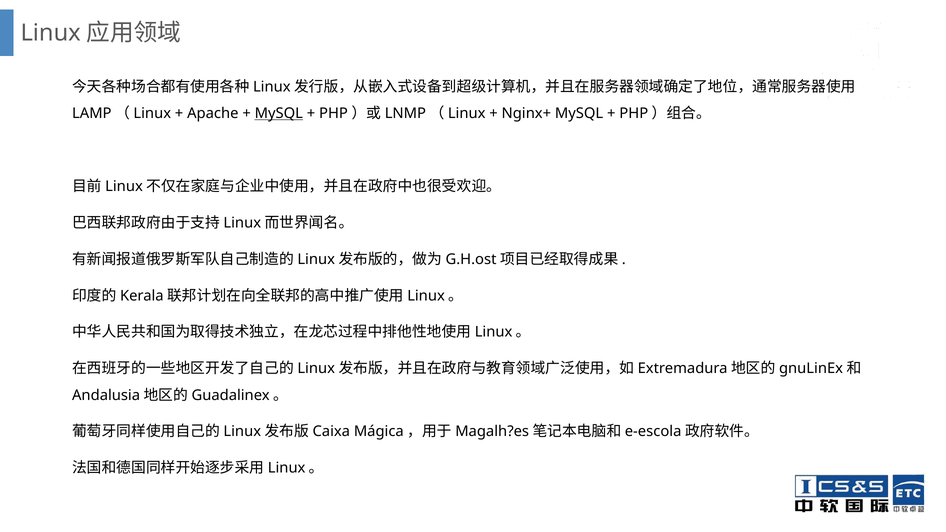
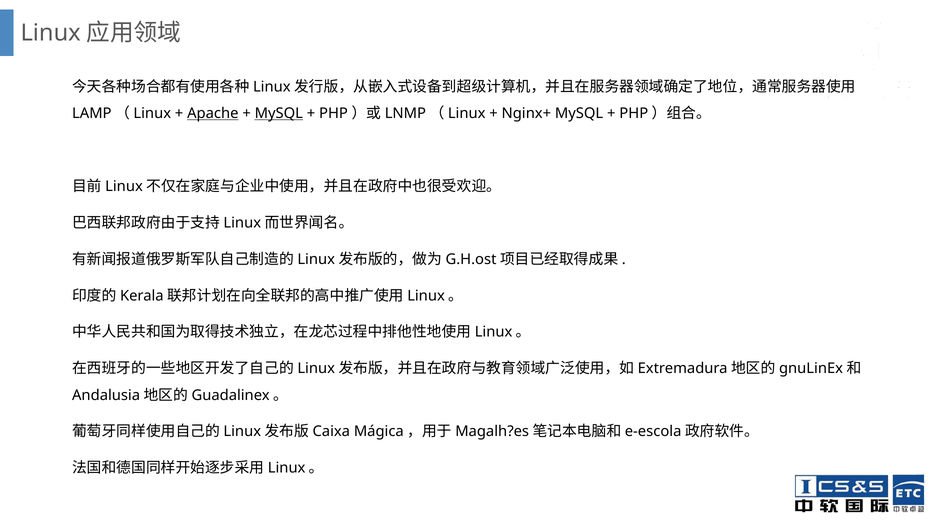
Apache underline: none -> present
